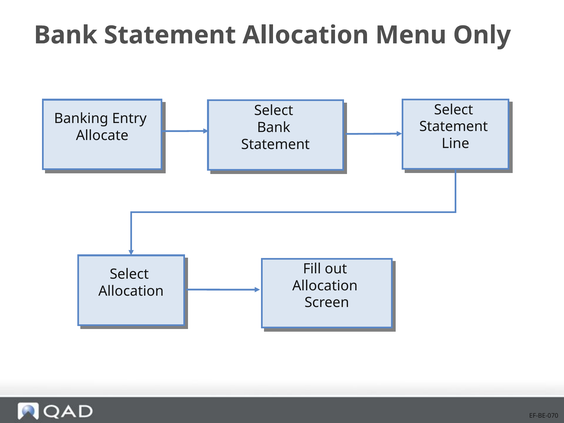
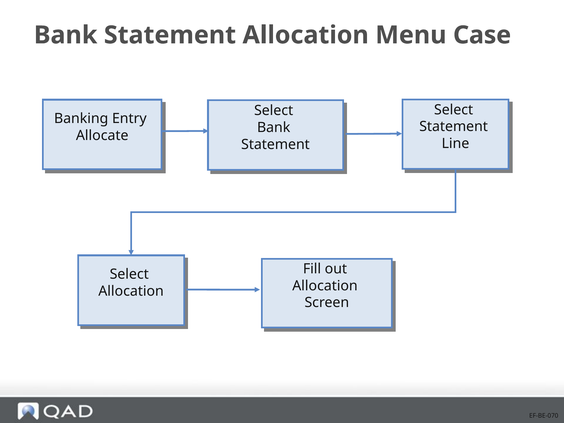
Only: Only -> Case
